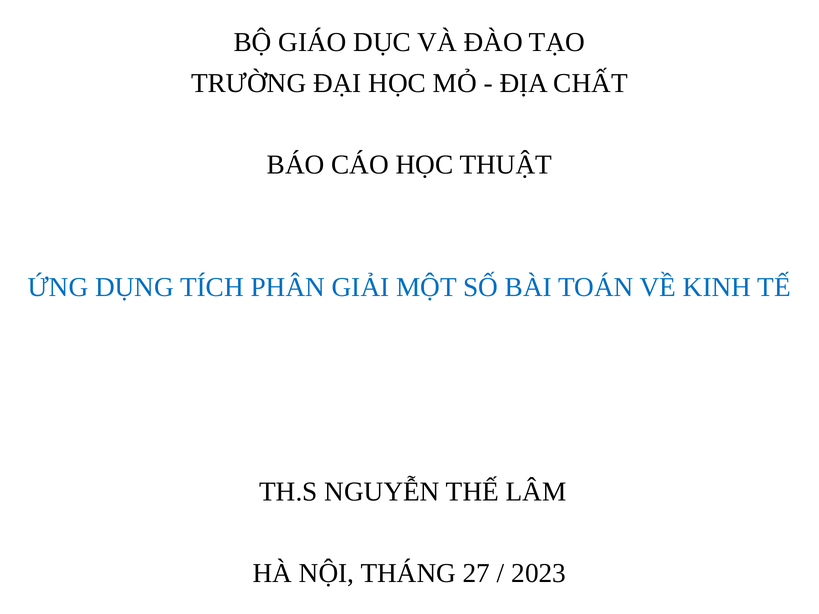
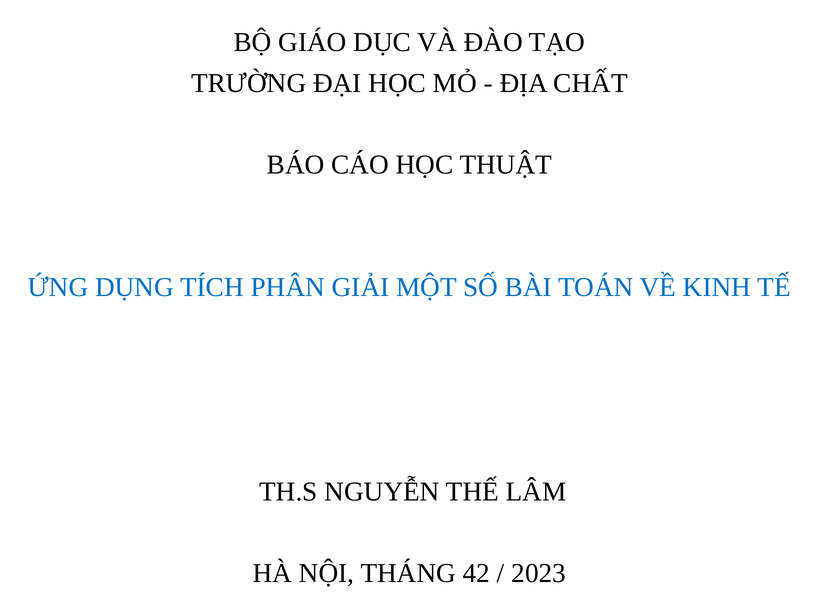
27: 27 -> 42
